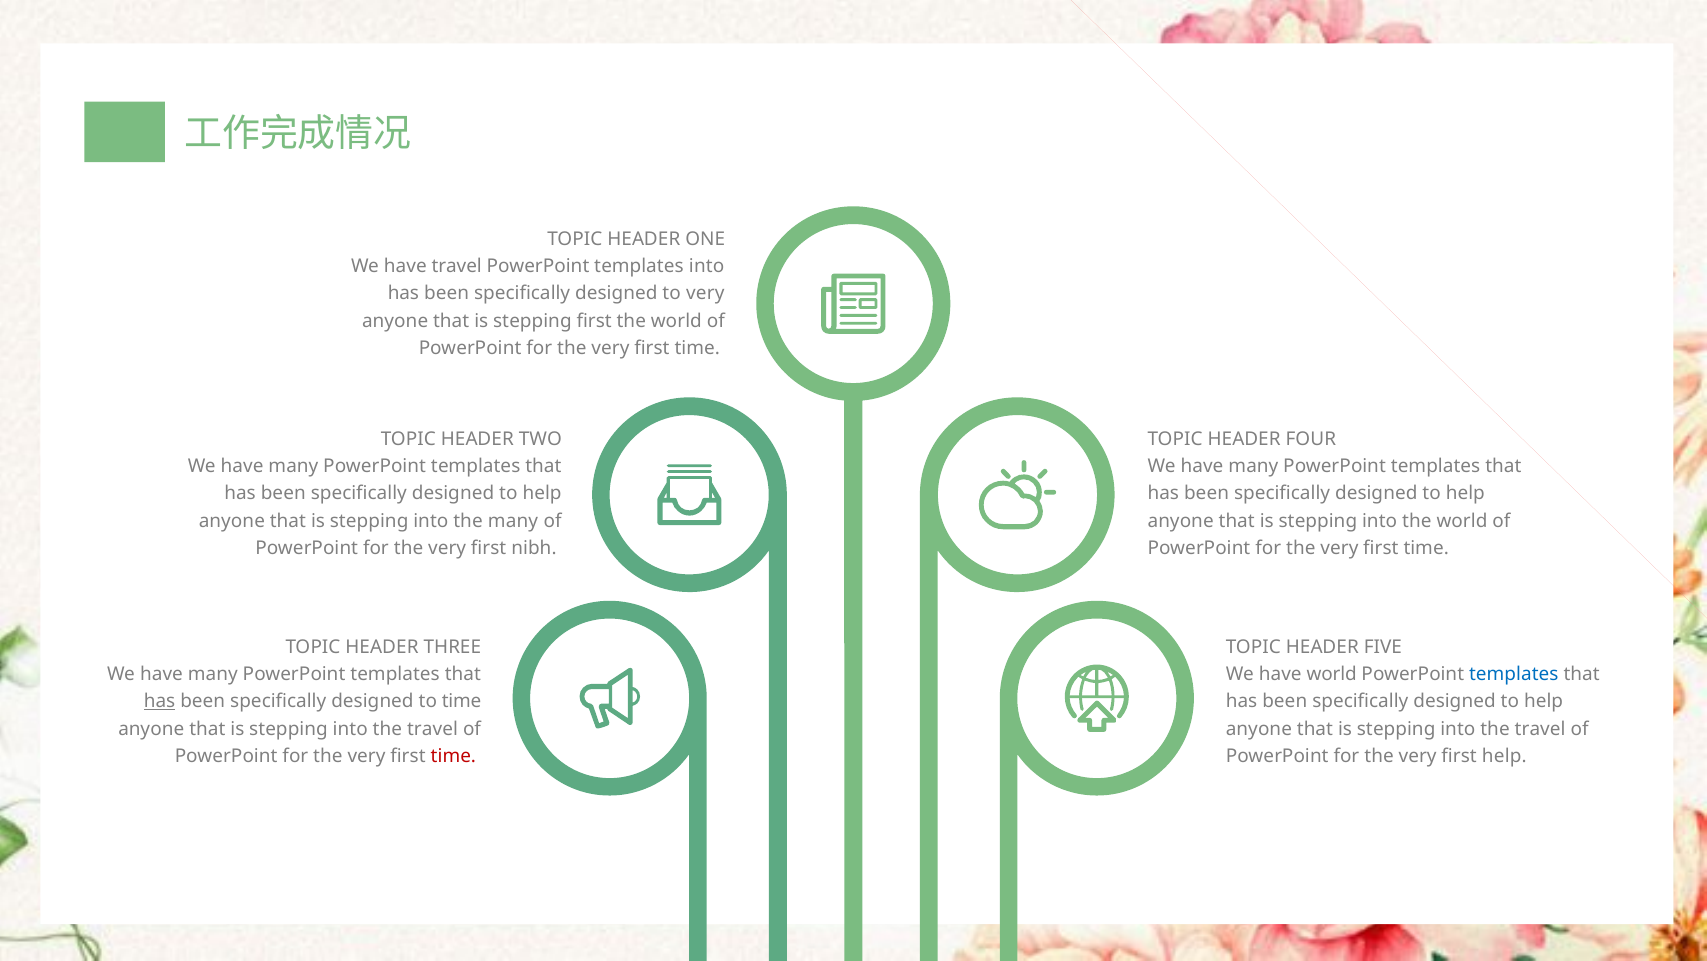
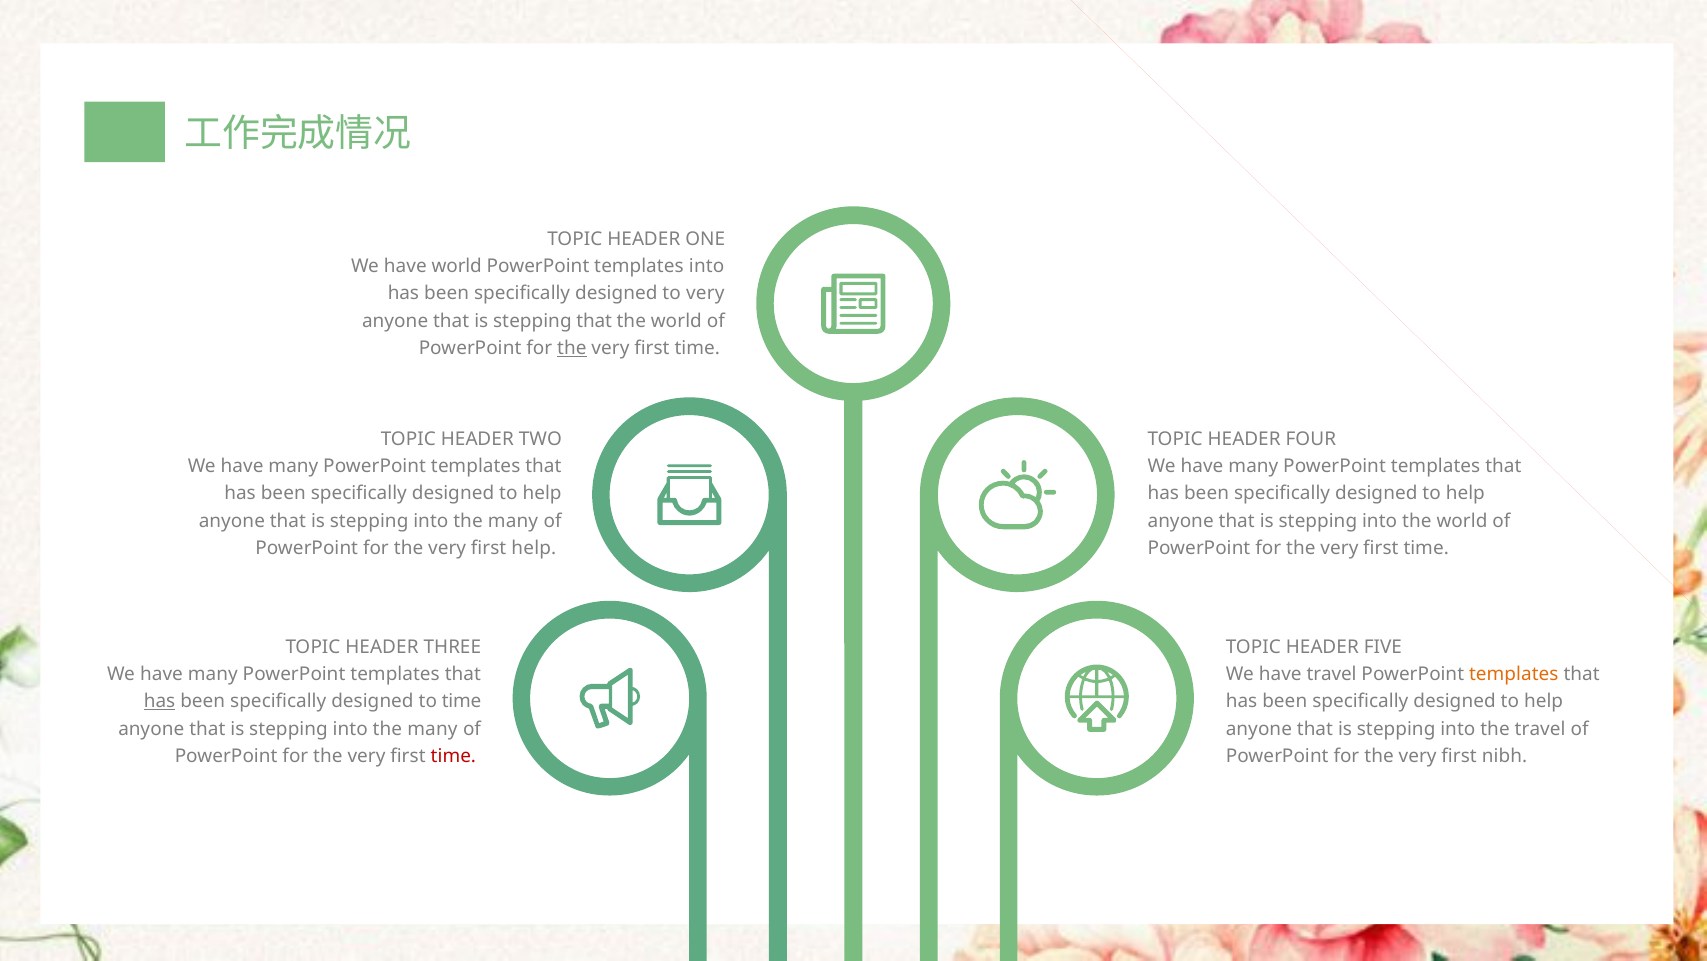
have travel: travel -> world
stepping first: first -> that
the at (572, 348) underline: none -> present
first nibh: nibh -> help
have world: world -> travel
templates at (1514, 674) colour: blue -> orange
travel at (432, 728): travel -> many
first help: help -> nibh
